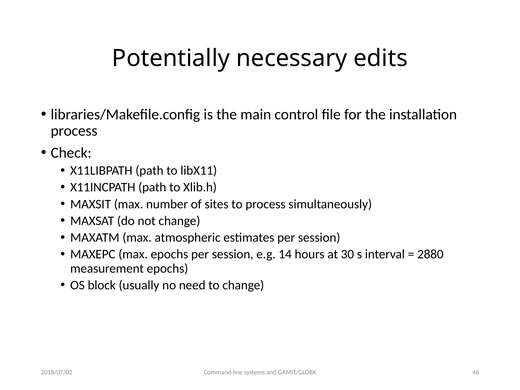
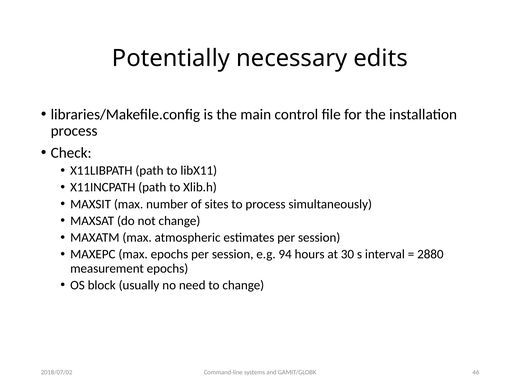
14: 14 -> 94
